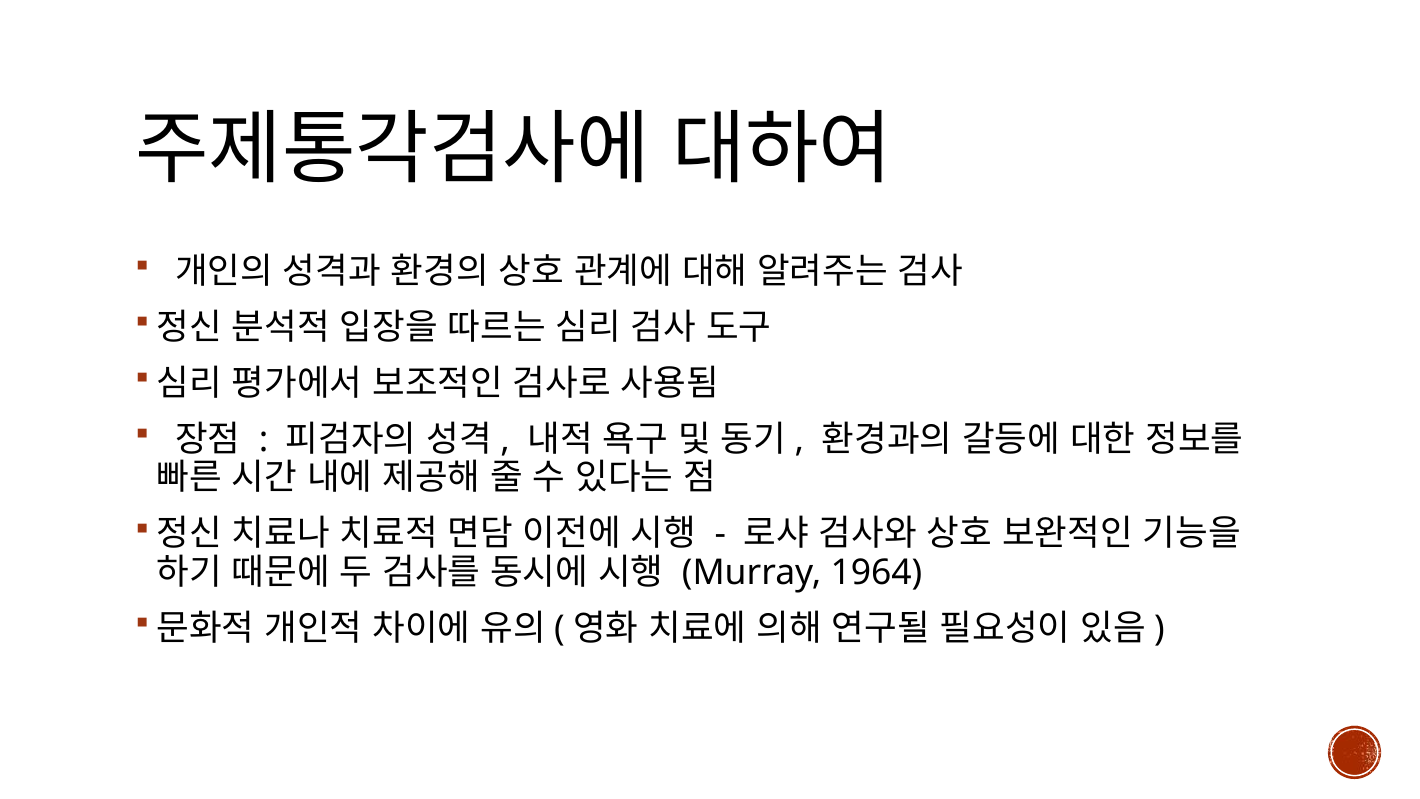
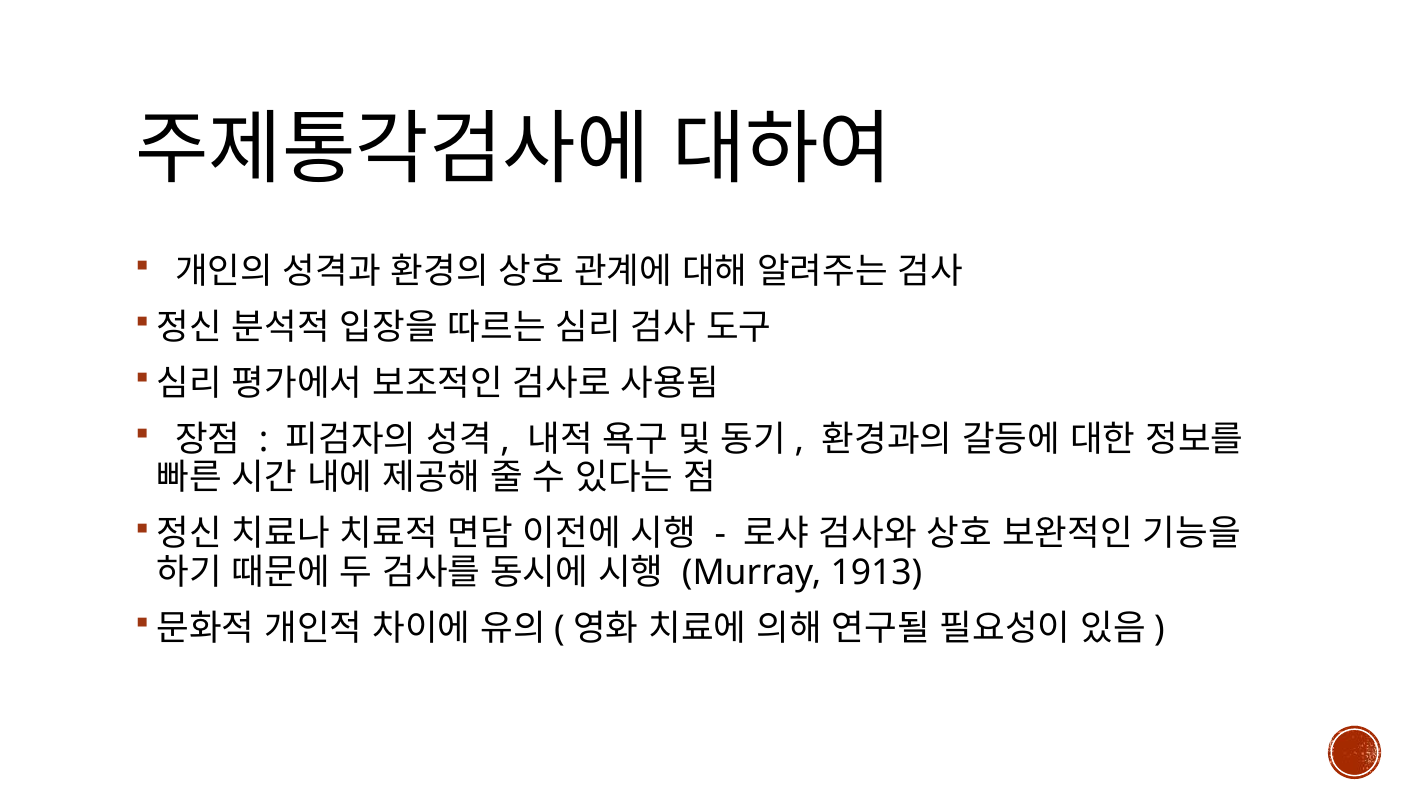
1964: 1964 -> 1913
